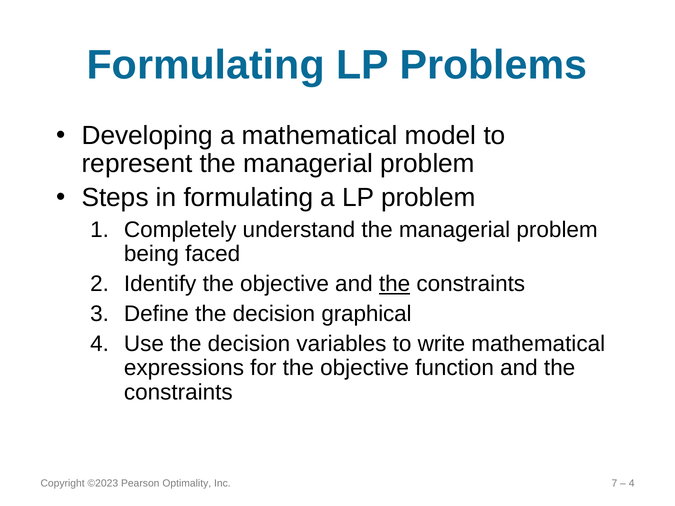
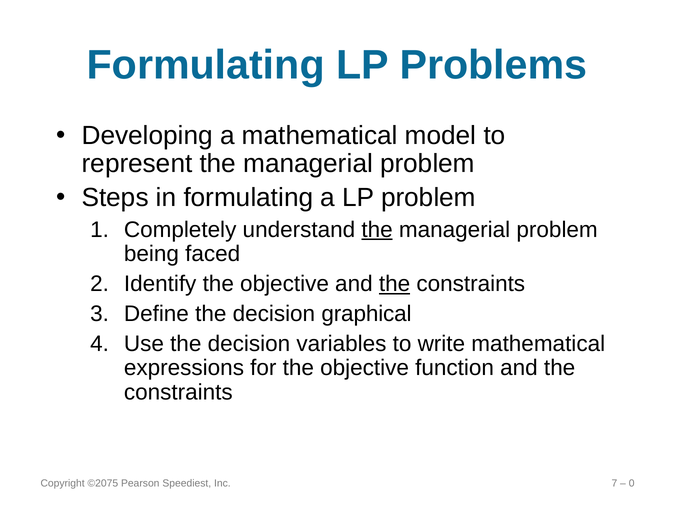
the at (377, 230) underline: none -> present
©2023: ©2023 -> ©2075
Optimality: Optimality -> Speediest
4 at (632, 483): 4 -> 0
